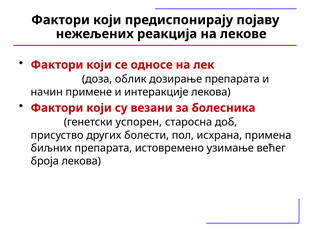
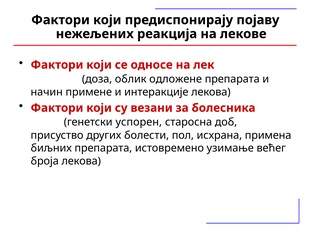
дозирање: дозирање -> одложене
